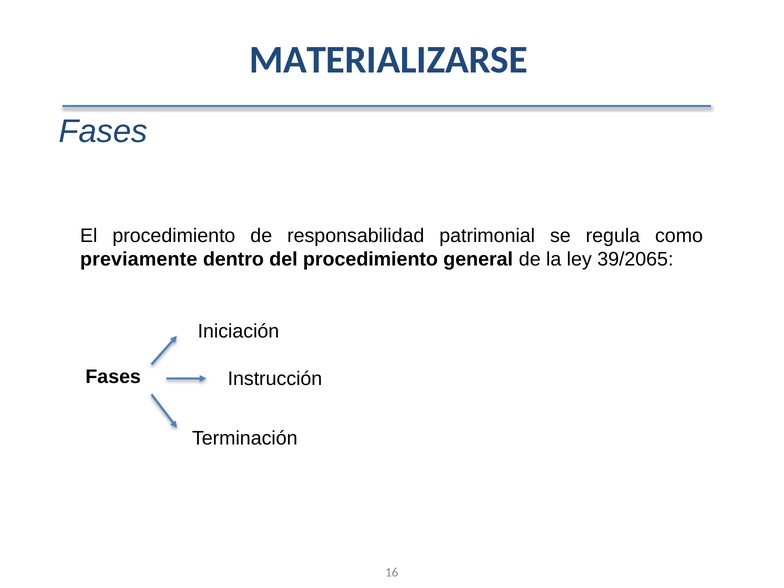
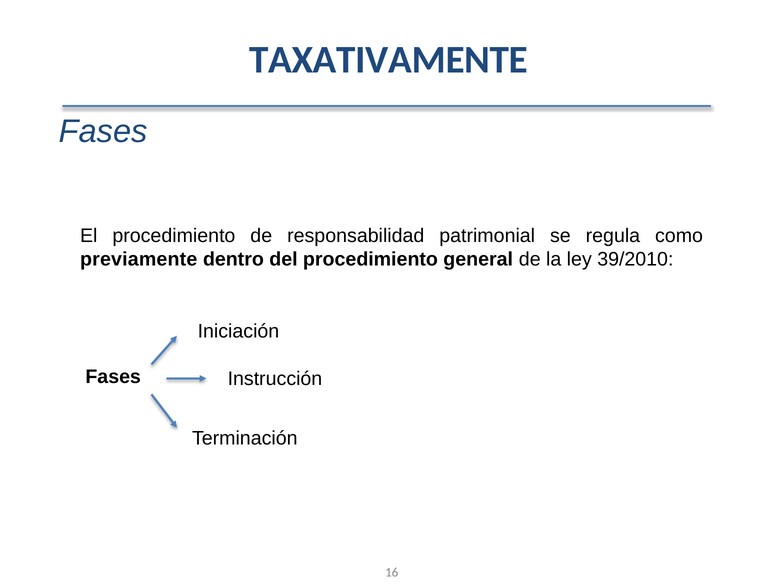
MATERIALIZARSE: MATERIALIZARSE -> TAXATIVAMENTE
39/2065: 39/2065 -> 39/2010
